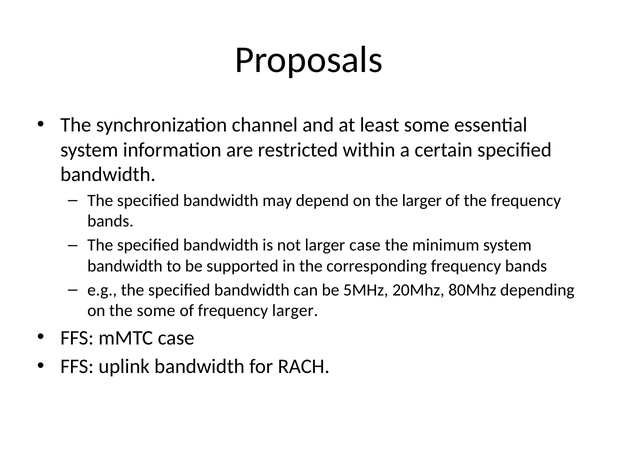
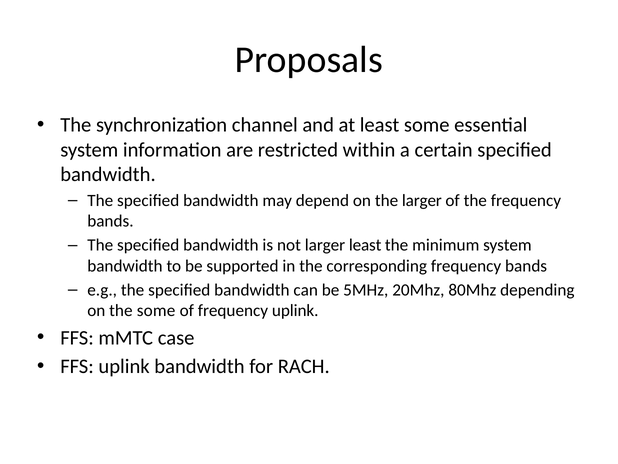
larger case: case -> least
frequency larger: larger -> uplink
